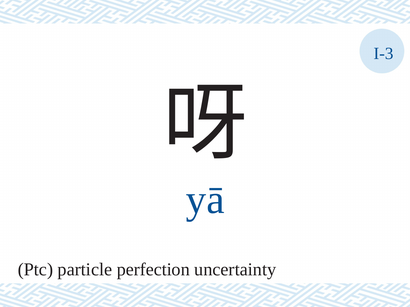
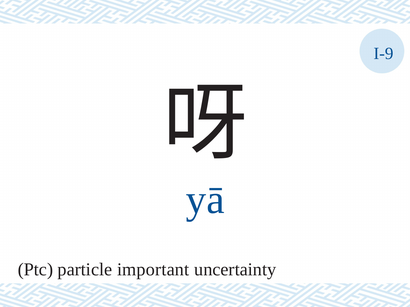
I-3: I-3 -> I-9
perfection: perfection -> important
